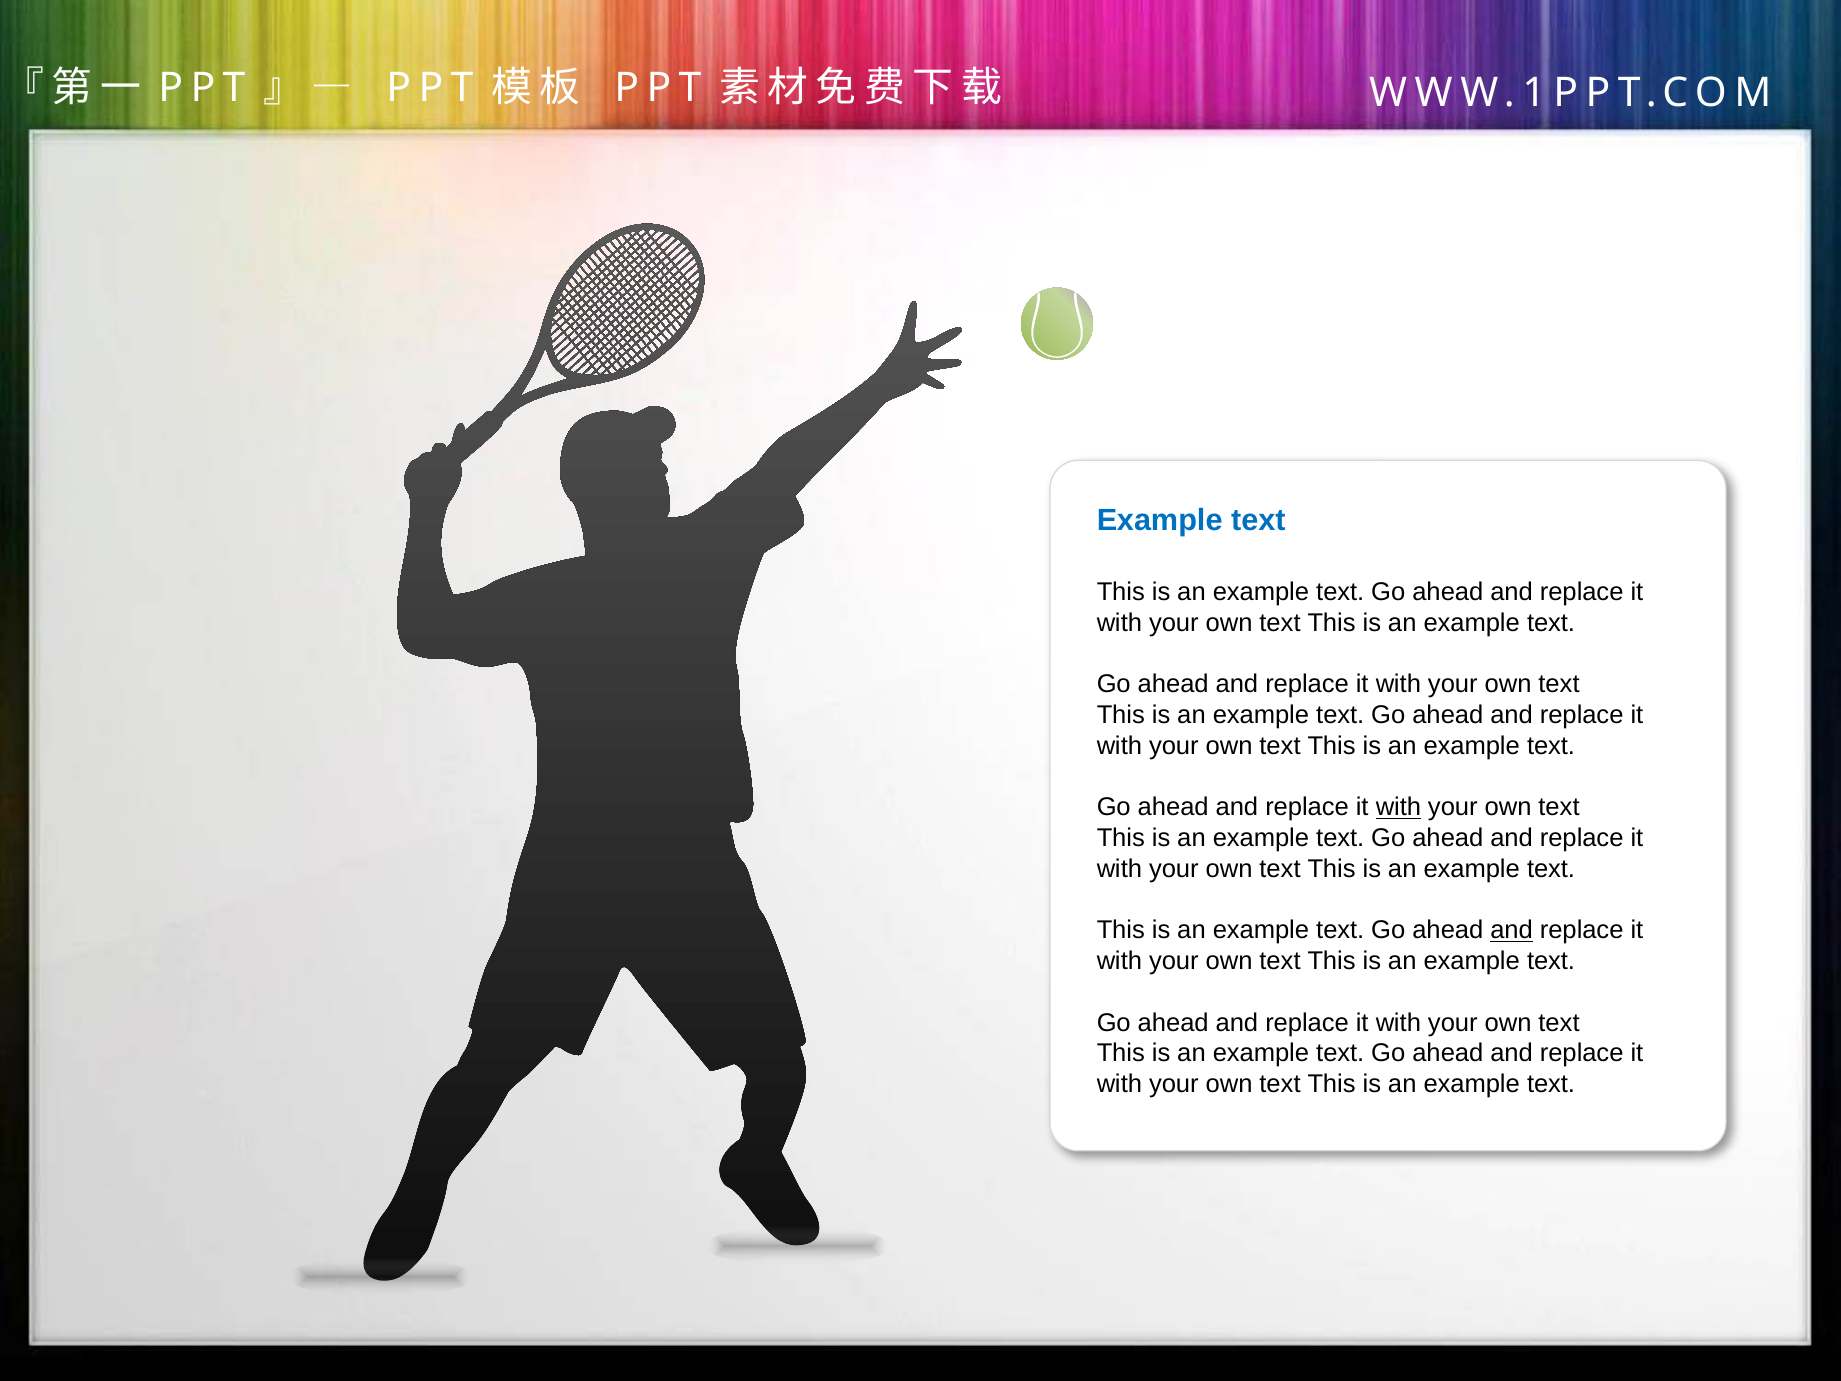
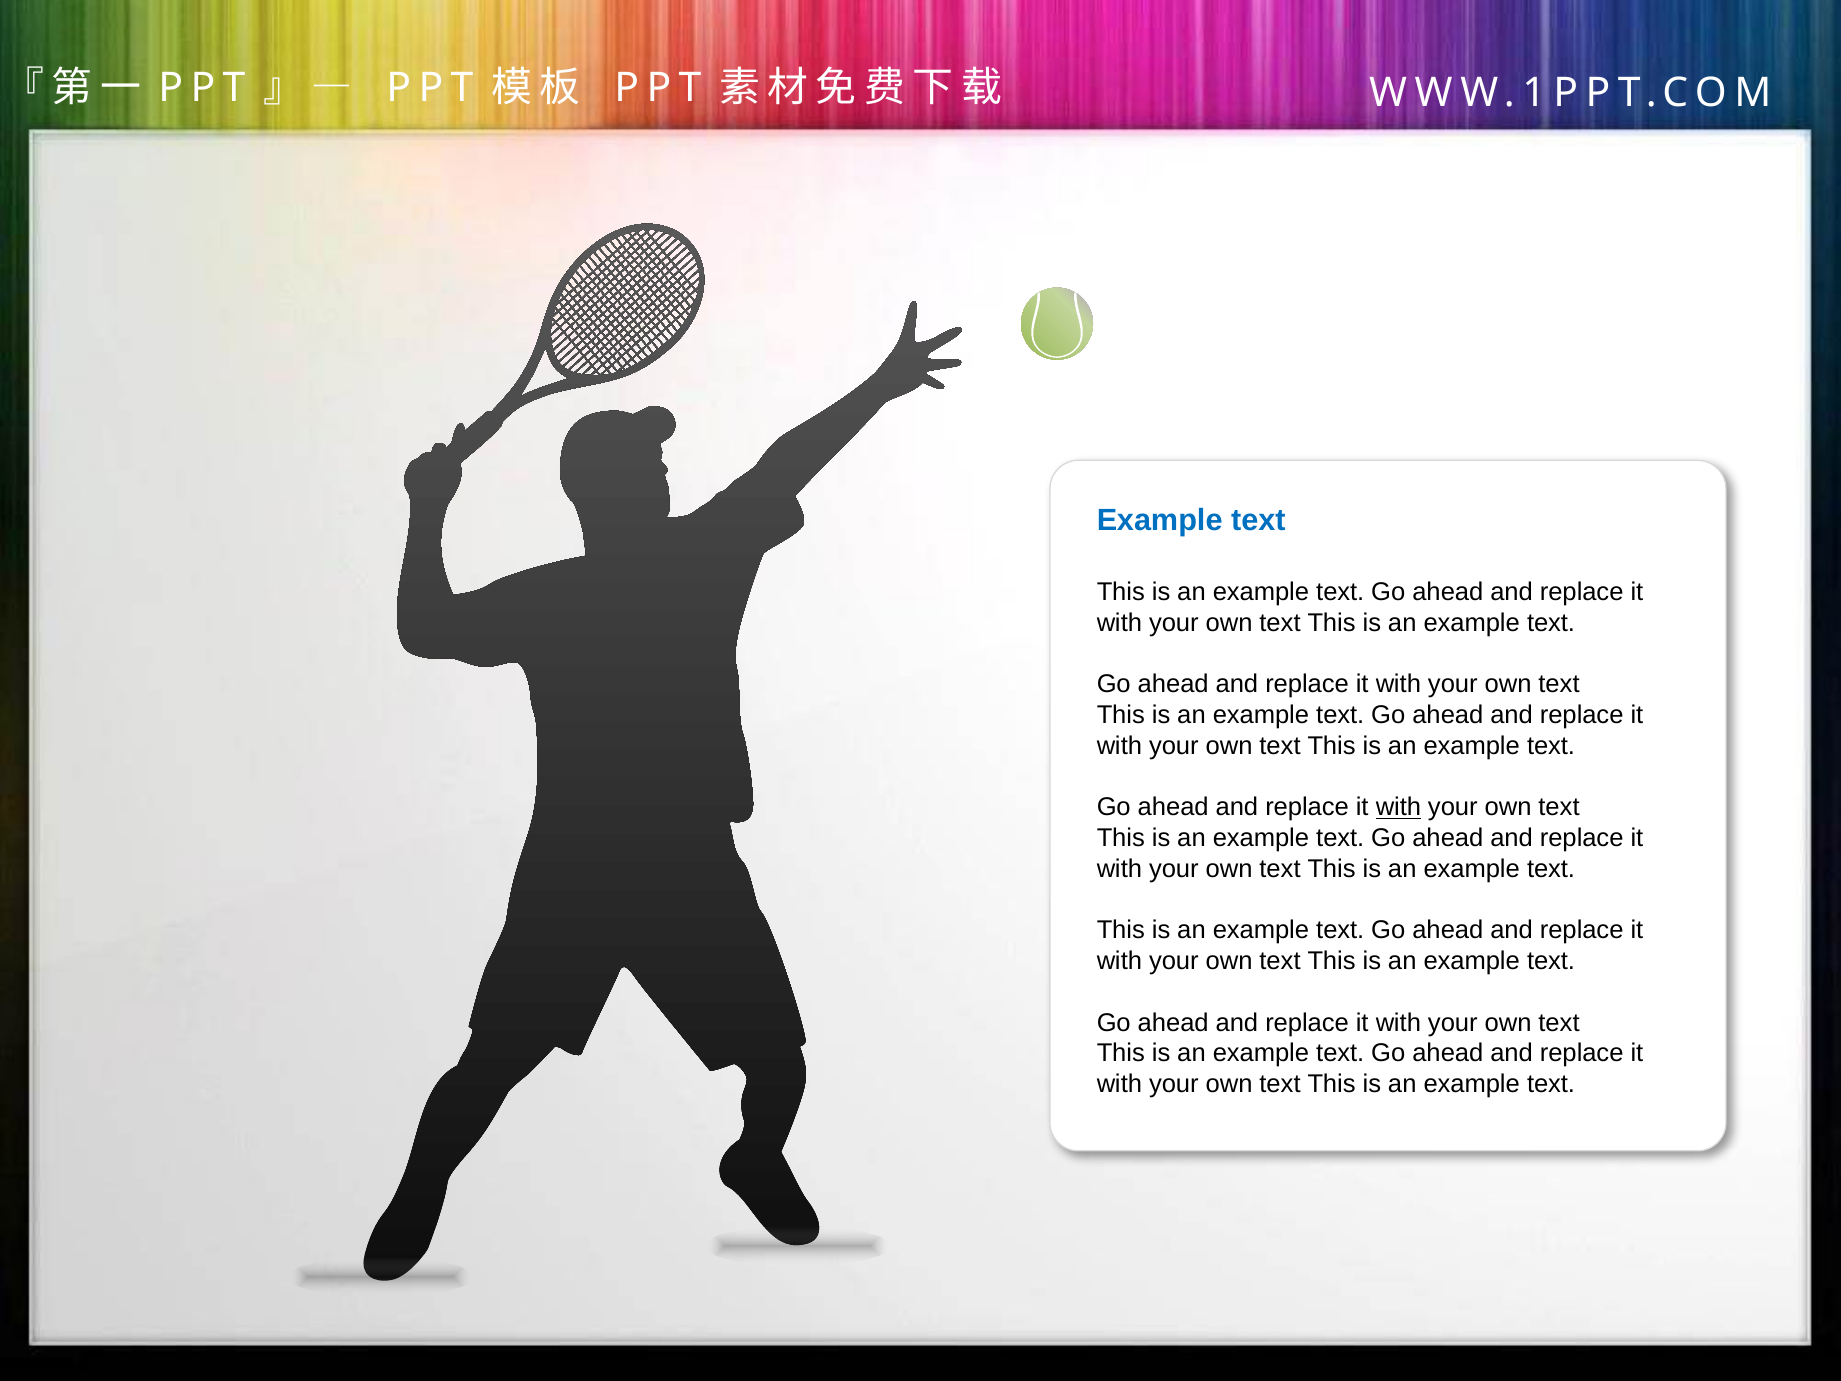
and at (1512, 930) underline: present -> none
